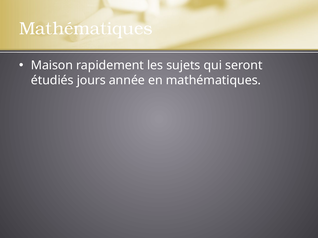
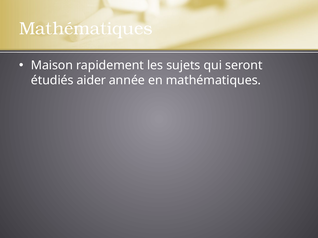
jours: jours -> aider
